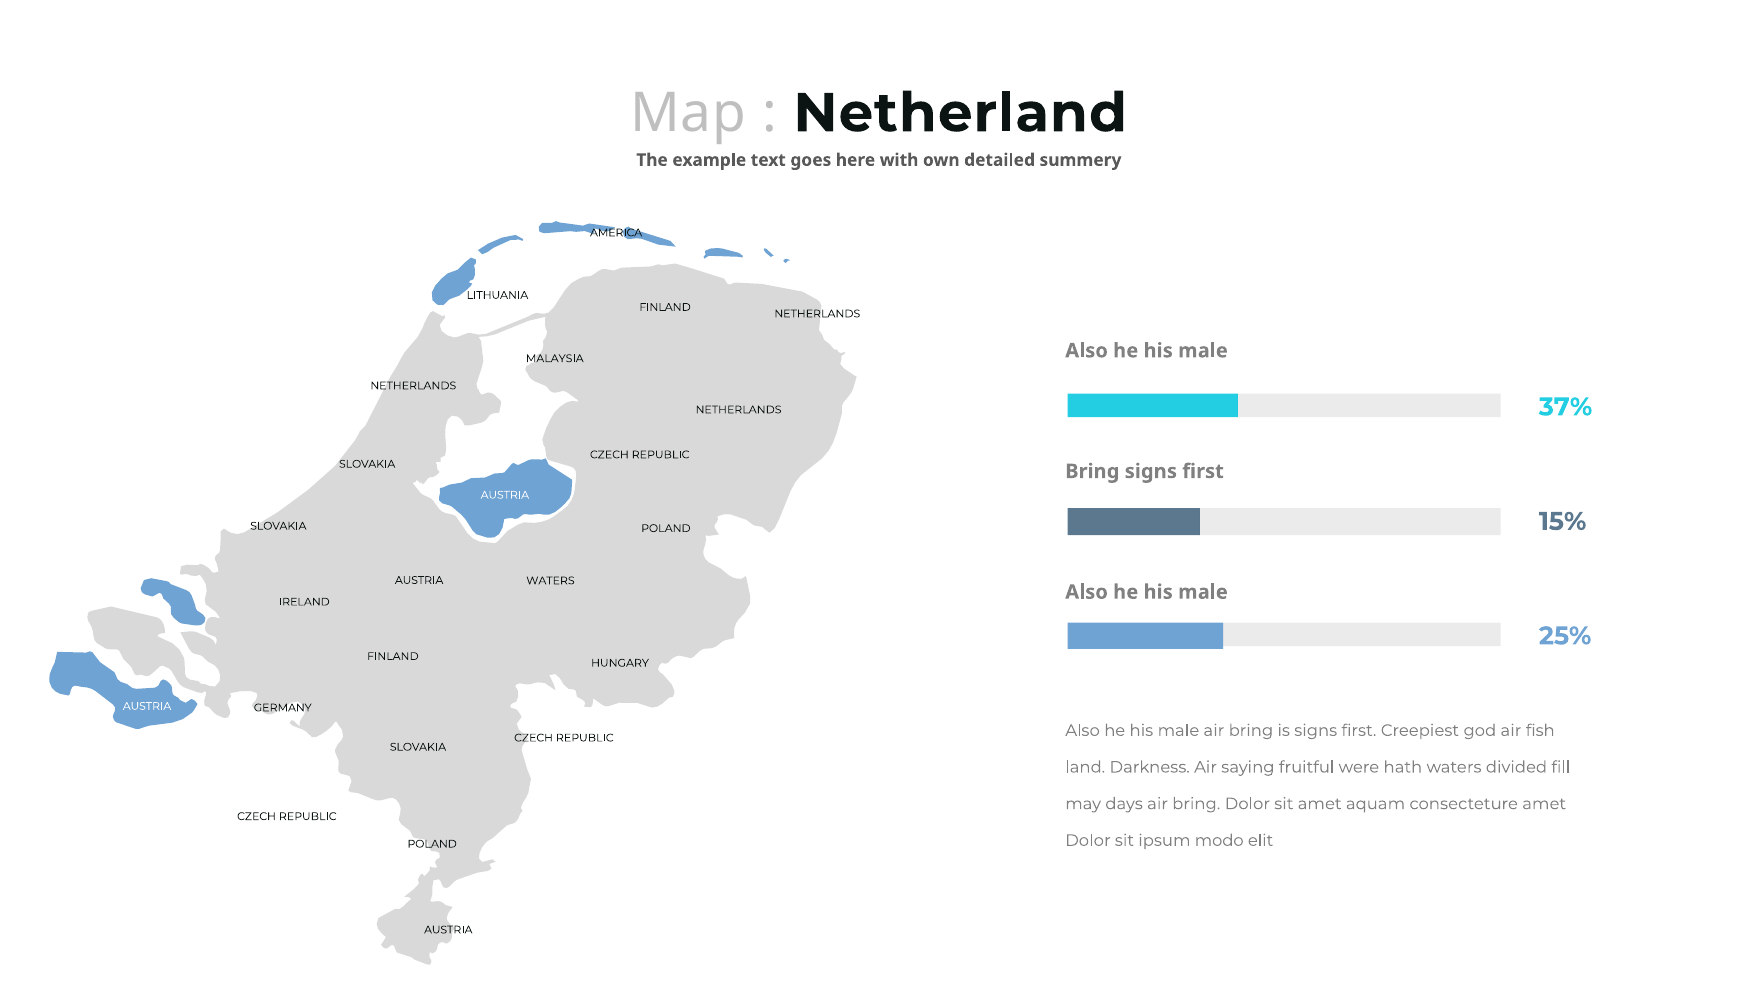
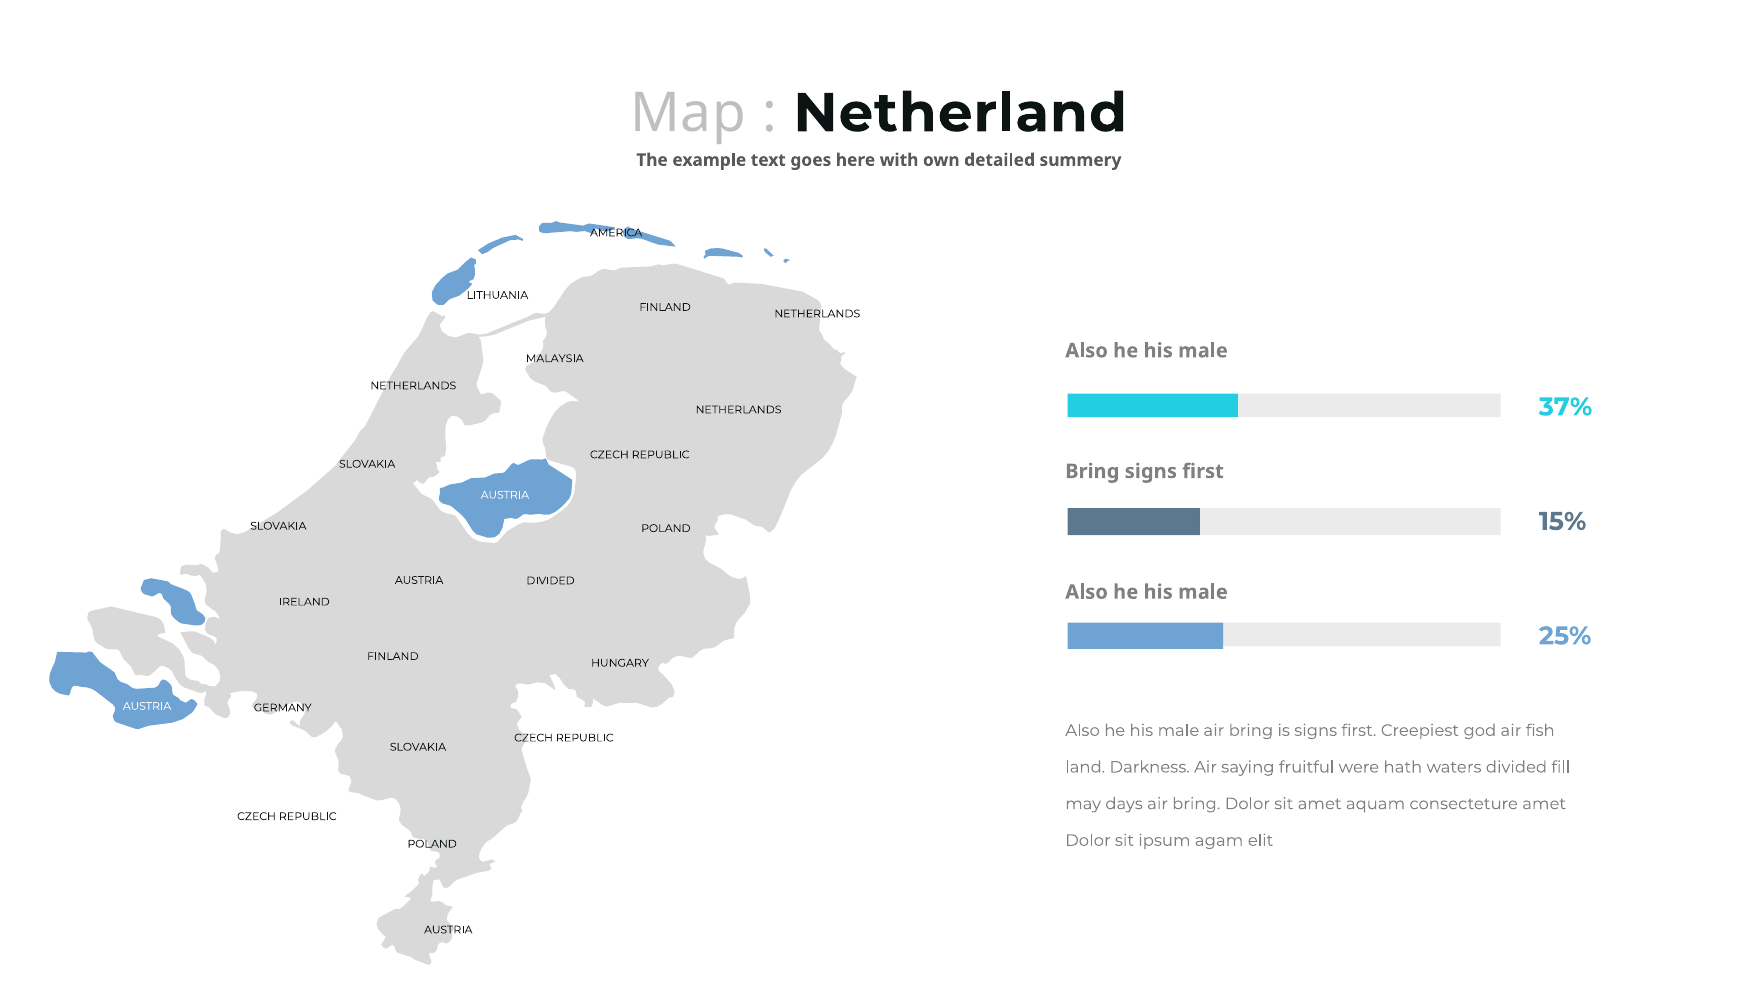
WATERS at (550, 581): WATERS -> DIVIDED
modo: modo -> agam
